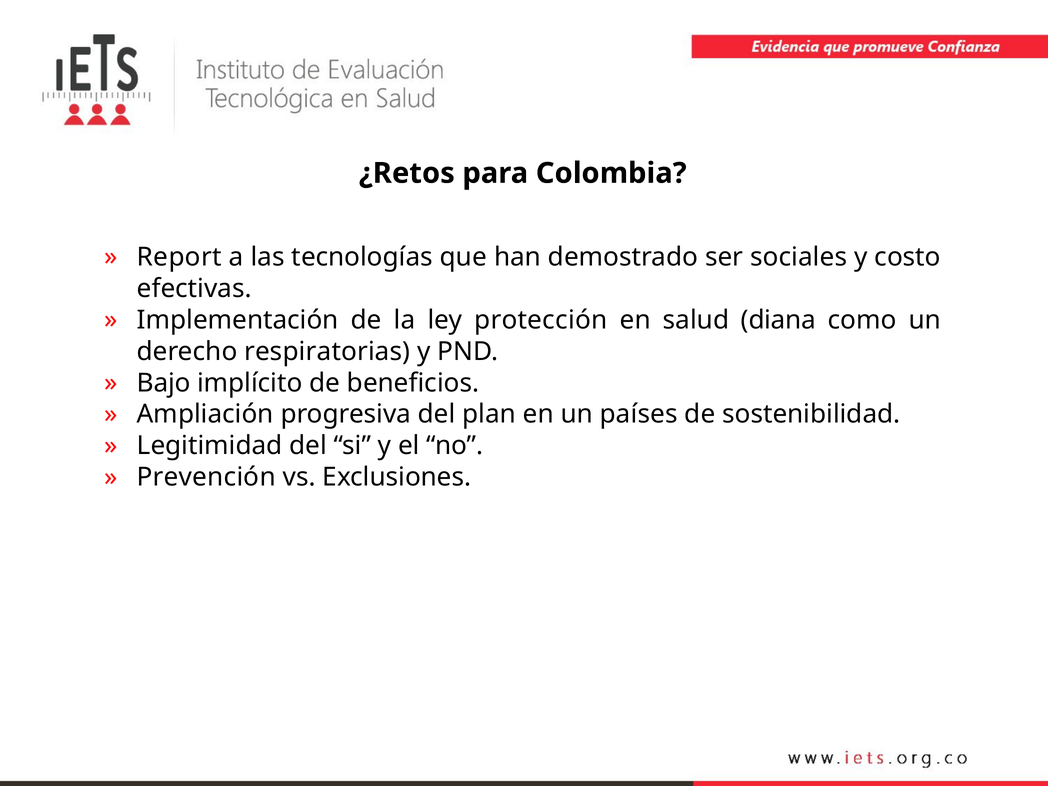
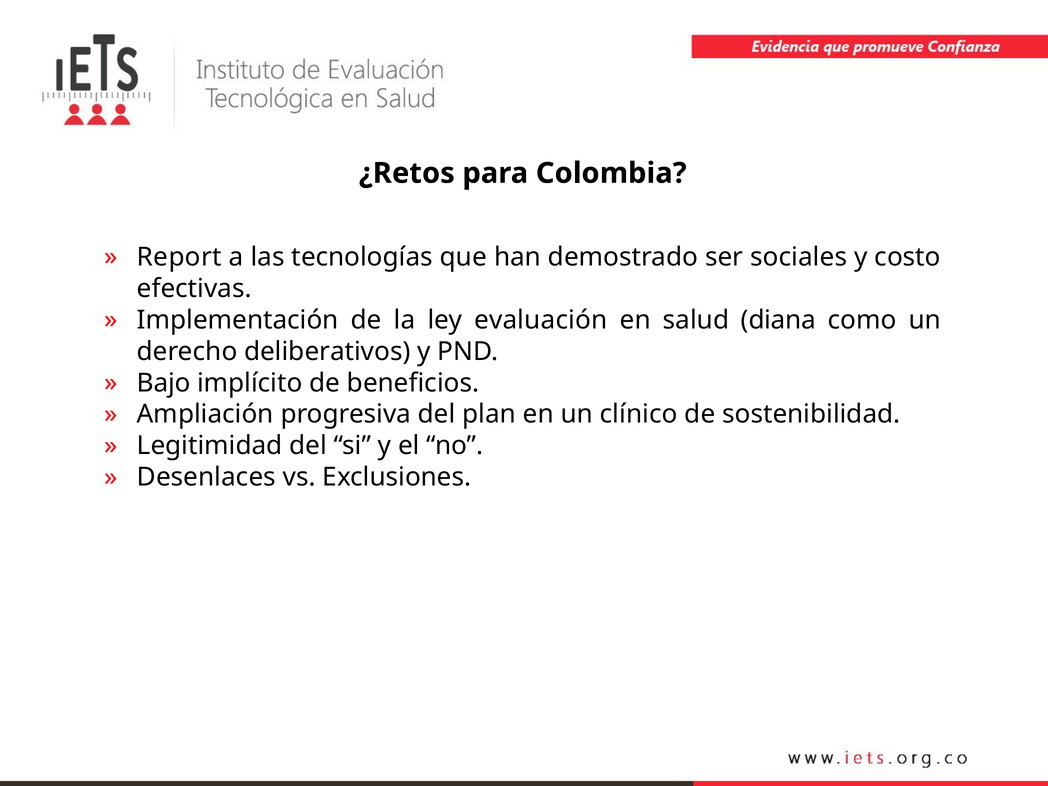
protección: protección -> evaluación
respiratorias: respiratorias -> deliberativos
países: países -> clínico
Prevención: Prevención -> Desenlaces
